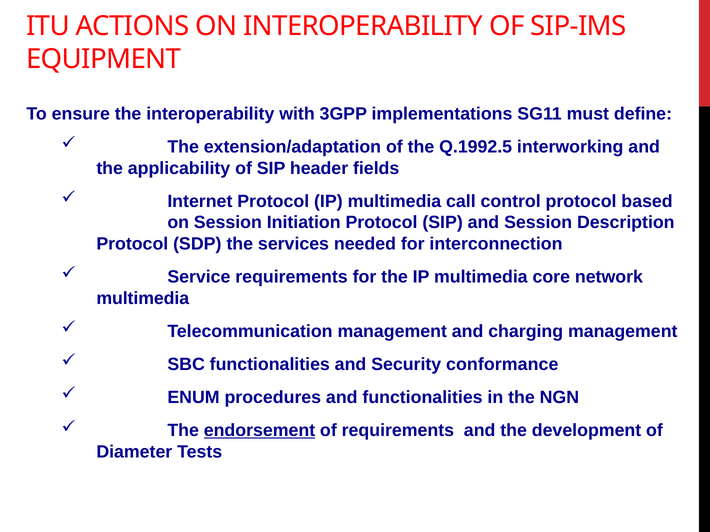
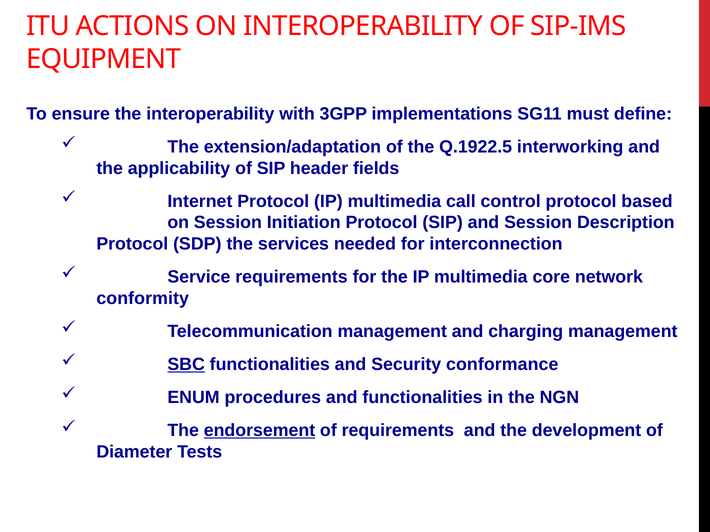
Q.1992.5: Q.1992.5 -> Q.1922.5
multimedia at (143, 298): multimedia -> conformity
SBC underline: none -> present
